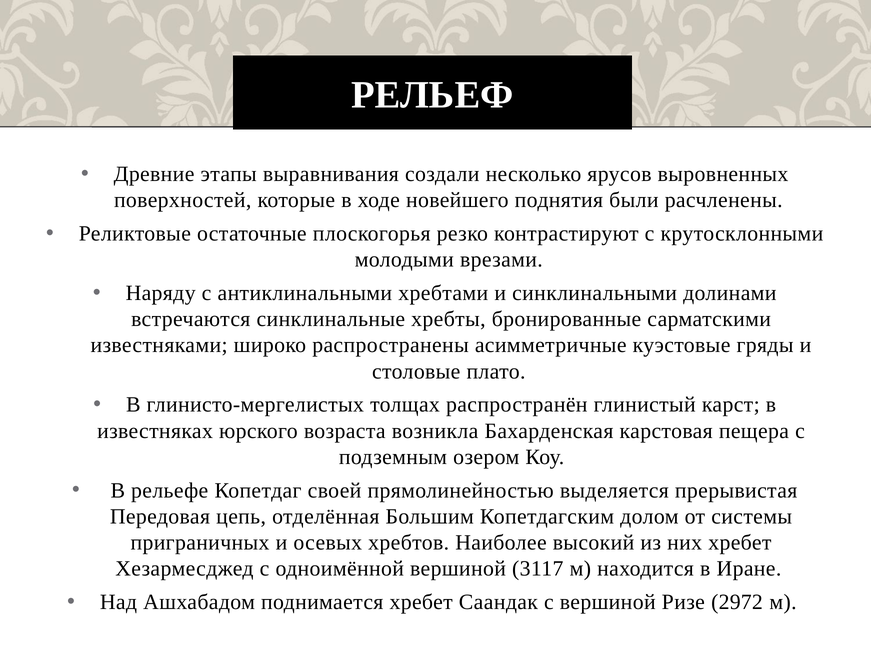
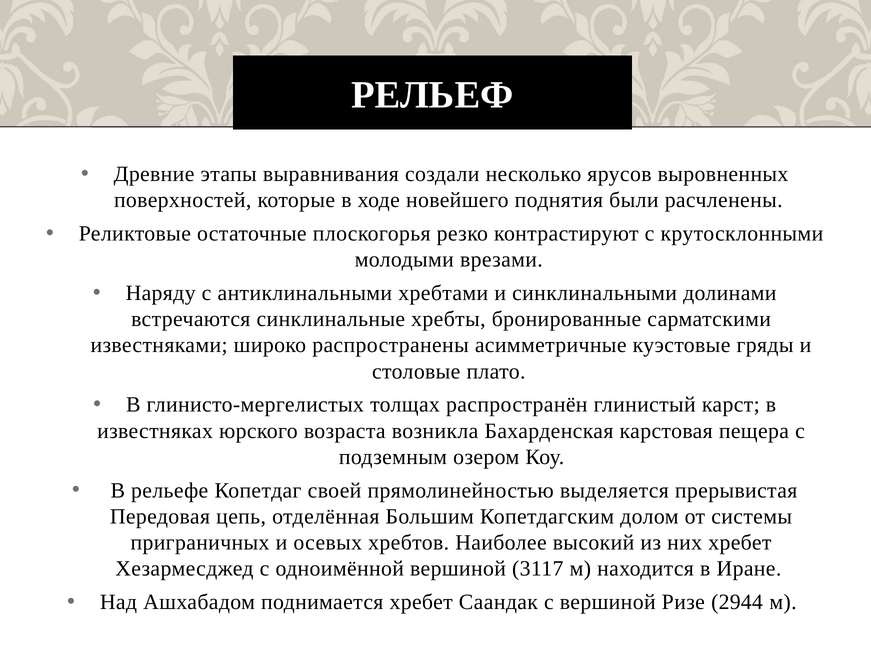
2972: 2972 -> 2944
